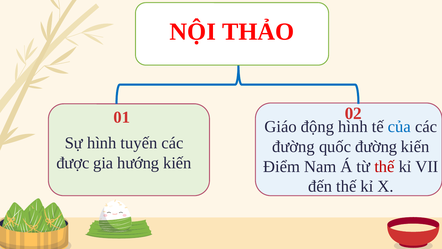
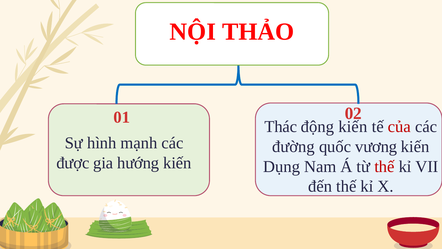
Giáo: Giáo -> Thác
động hình: hình -> kiến
của colour: blue -> red
tuyến: tuyến -> mạnh
quốc đường: đường -> vương
Điểm: Điểm -> Dụng
